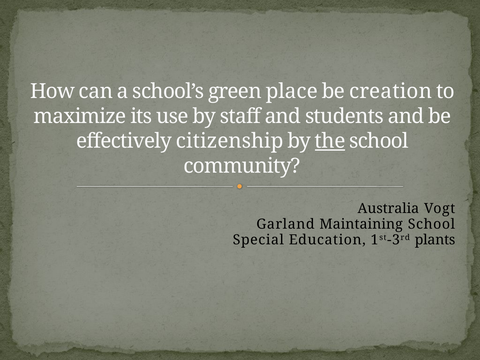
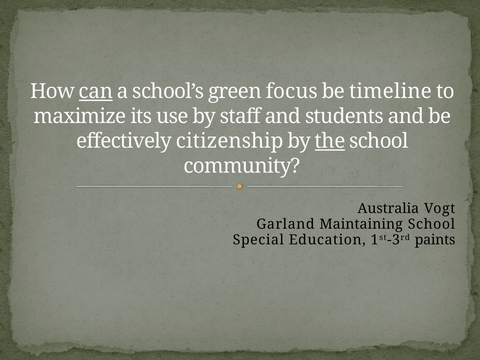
can underline: none -> present
place: place -> focus
creation: creation -> timeline
plants: plants -> paints
